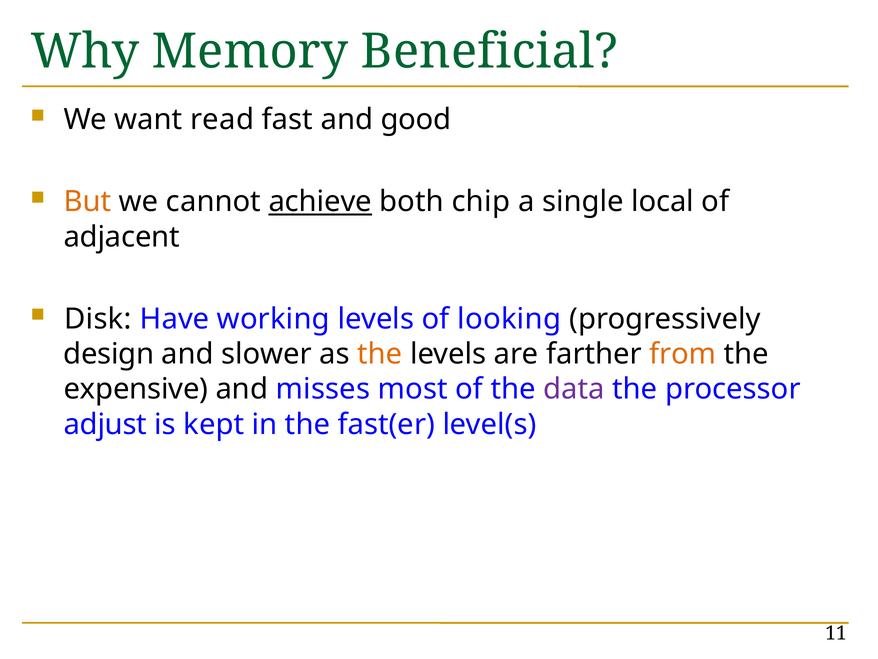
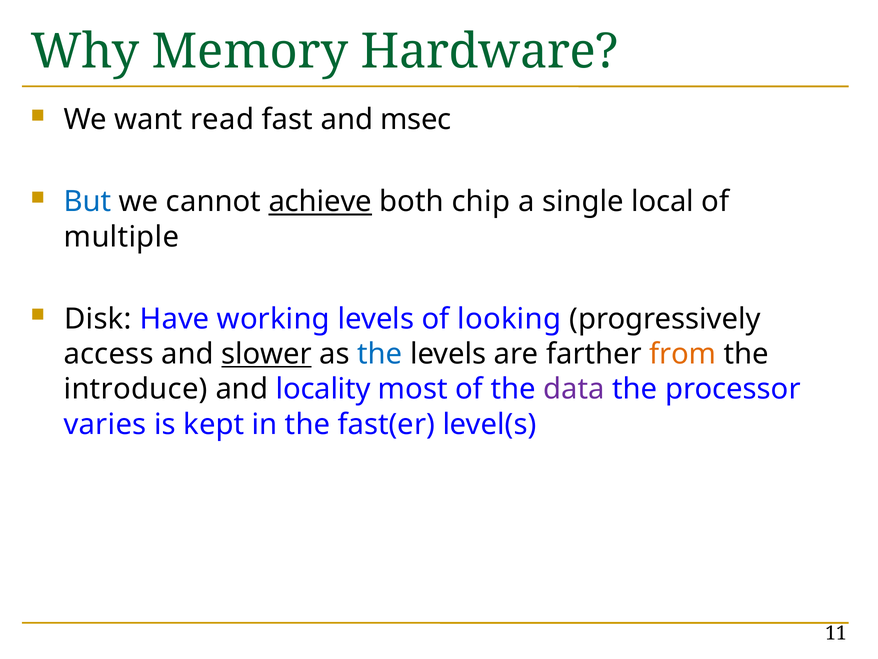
Beneficial: Beneficial -> Hardware
good: good -> msec
But colour: orange -> blue
adjacent: adjacent -> multiple
design: design -> access
slower underline: none -> present
the at (380, 354) colour: orange -> blue
expensive: expensive -> introduce
misses: misses -> locality
adjust: adjust -> varies
